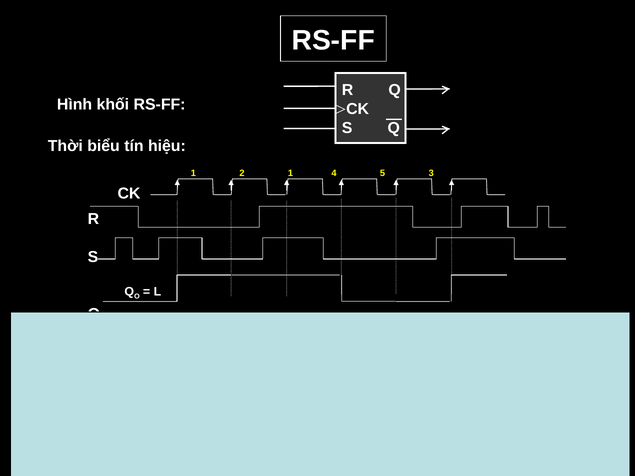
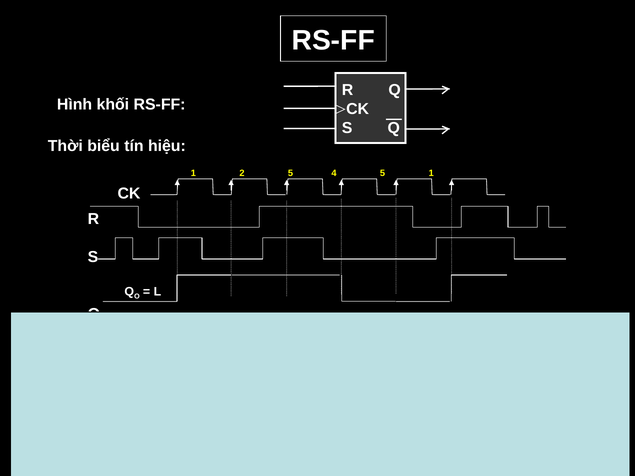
2 1: 1 -> 5
5 3: 3 -> 1
